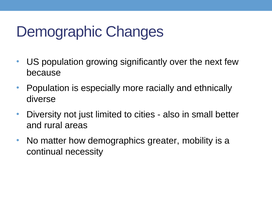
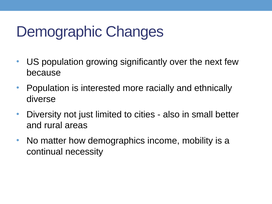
especially: especially -> interested
greater: greater -> income
